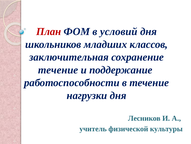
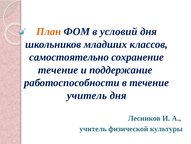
План colour: red -> orange
заключительная: заключительная -> самостоятельно
нагрузки at (87, 95): нагрузки -> учитель
